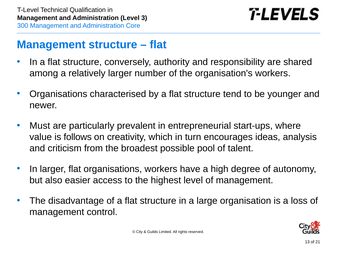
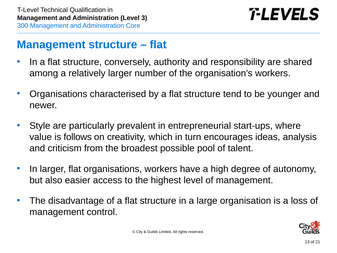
Must: Must -> Style
